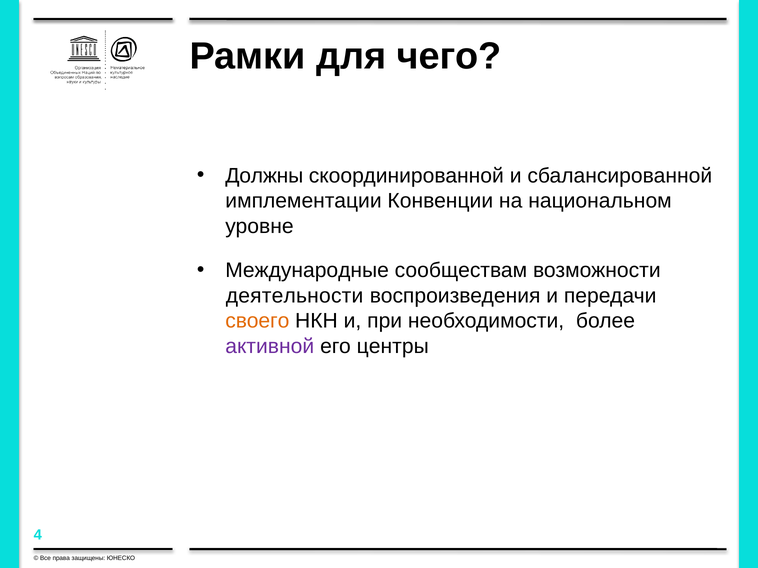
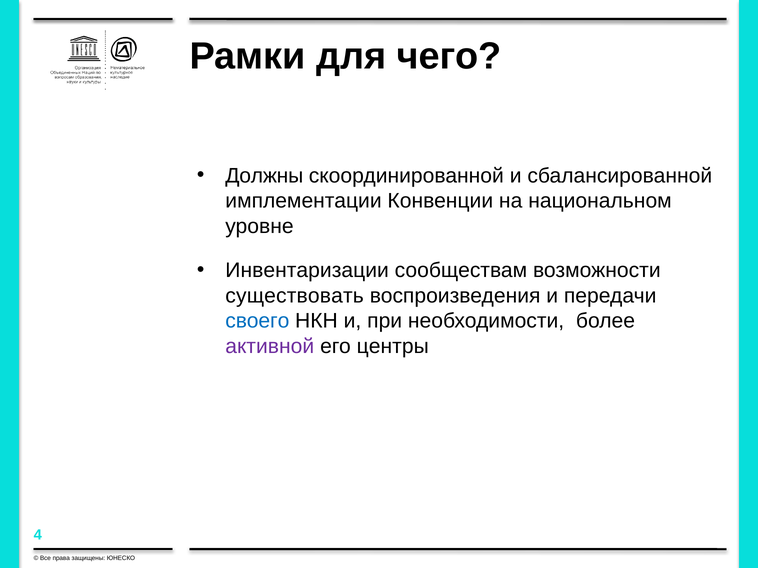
Международные: Международные -> Инвентаризации
деятельности: деятельности -> существовать
своего colour: orange -> blue
